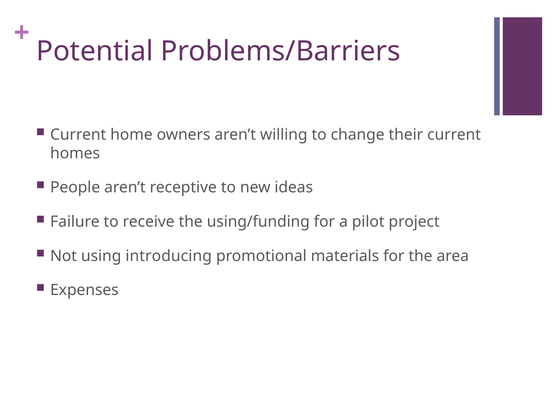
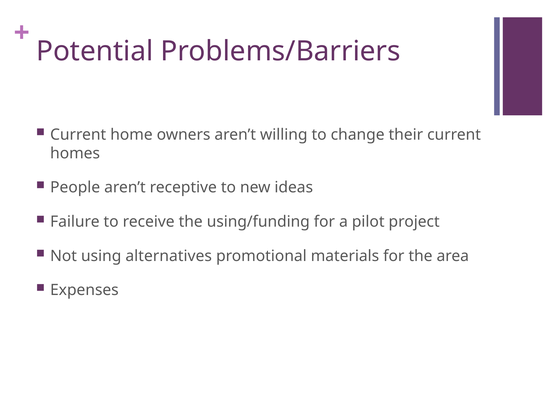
introducing: introducing -> alternatives
